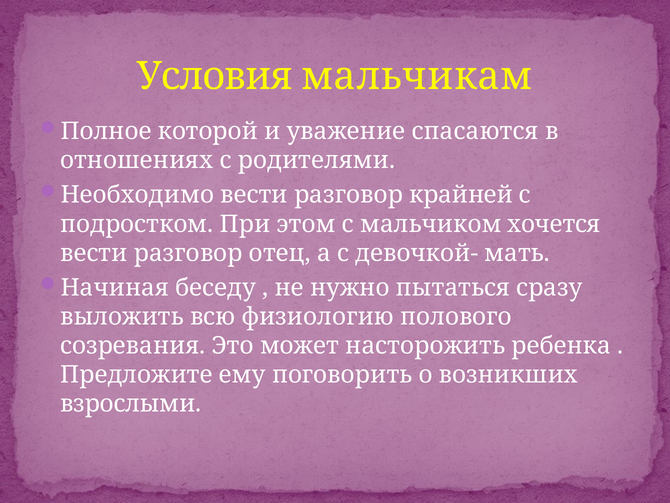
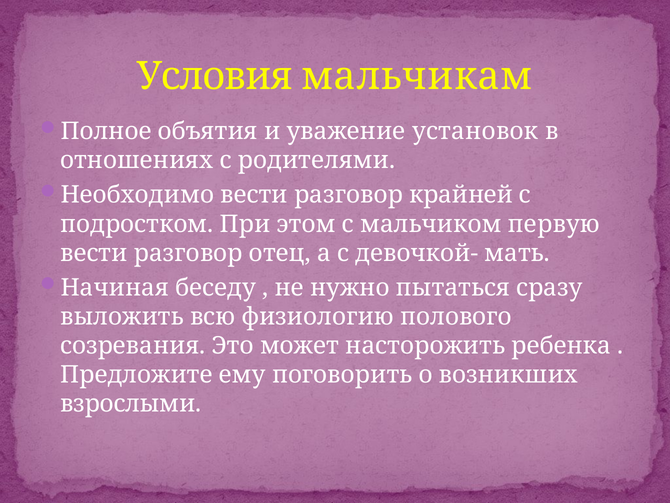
которой: которой -> объятия
спасаются: спасаются -> установок
хочется: хочется -> первую
